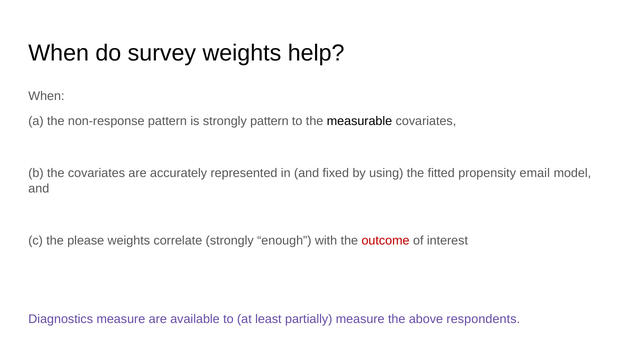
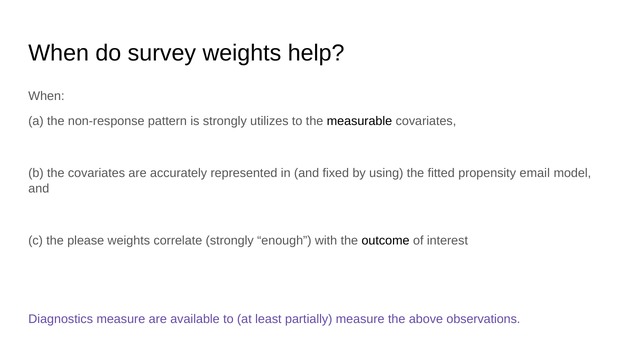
strongly pattern: pattern -> utilizes
outcome colour: red -> black
respondents: respondents -> observations
